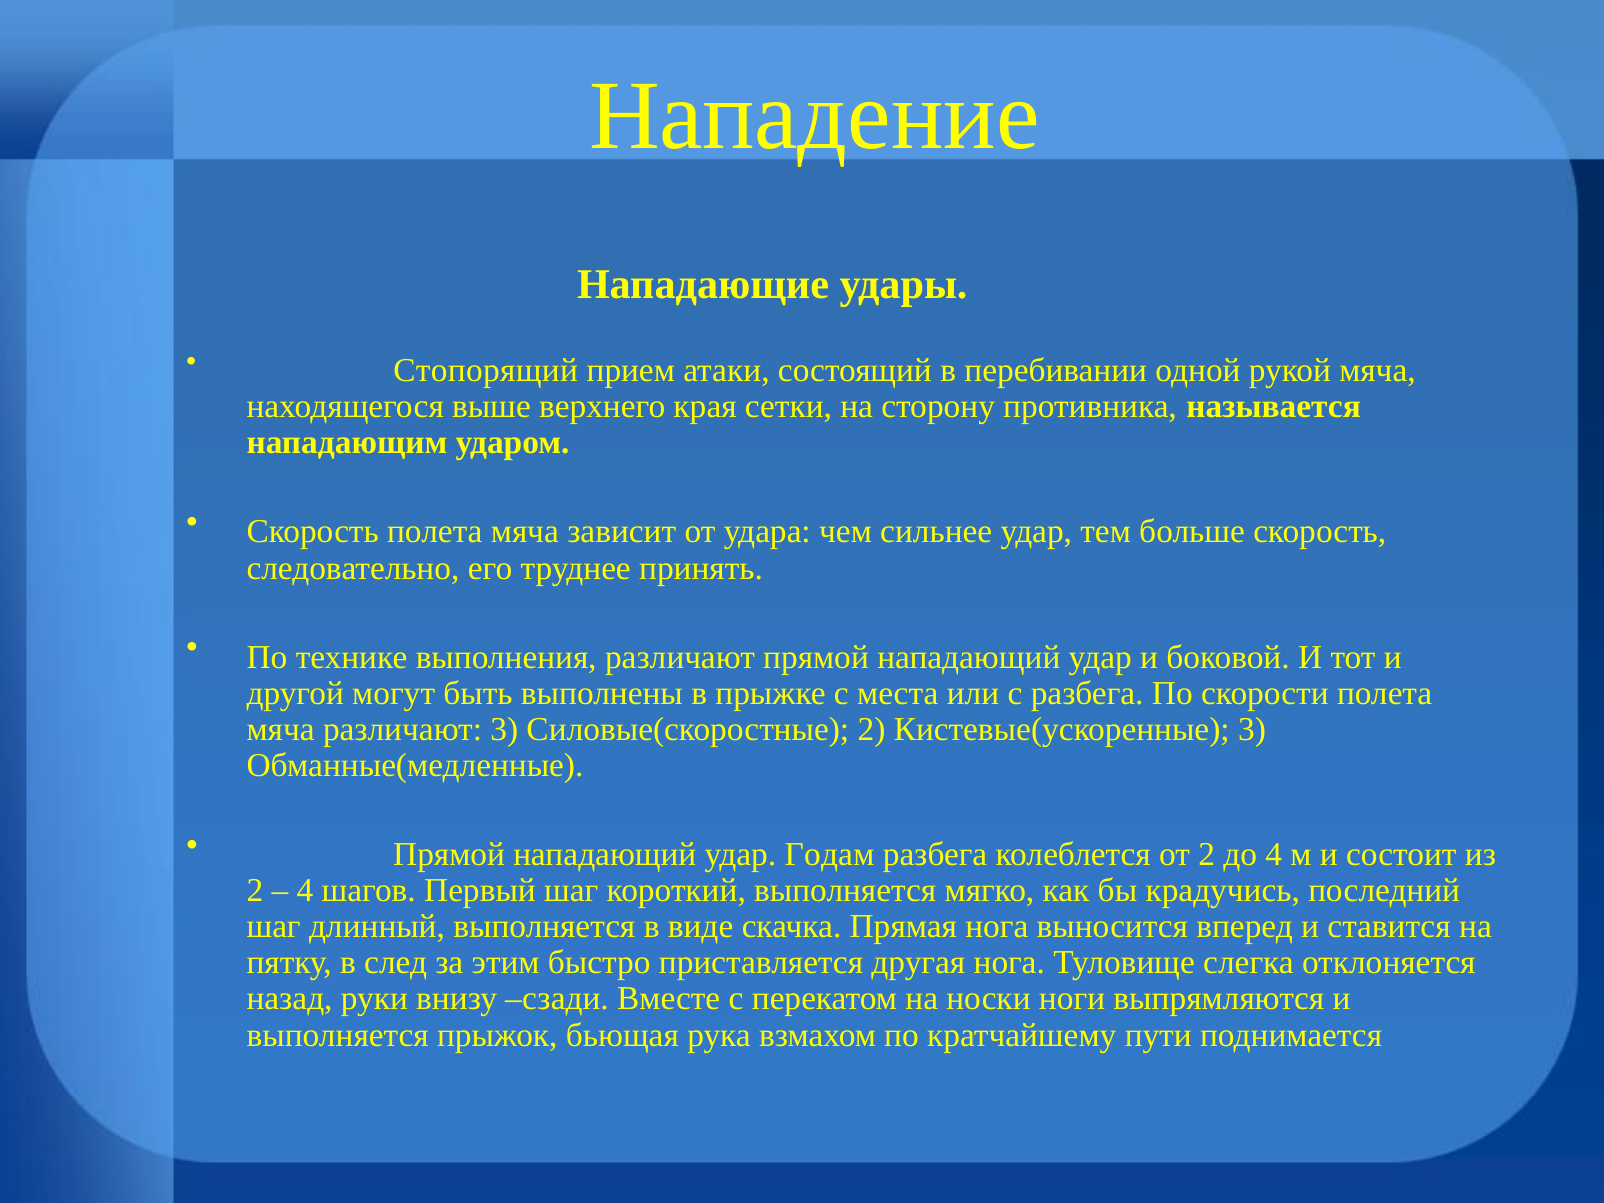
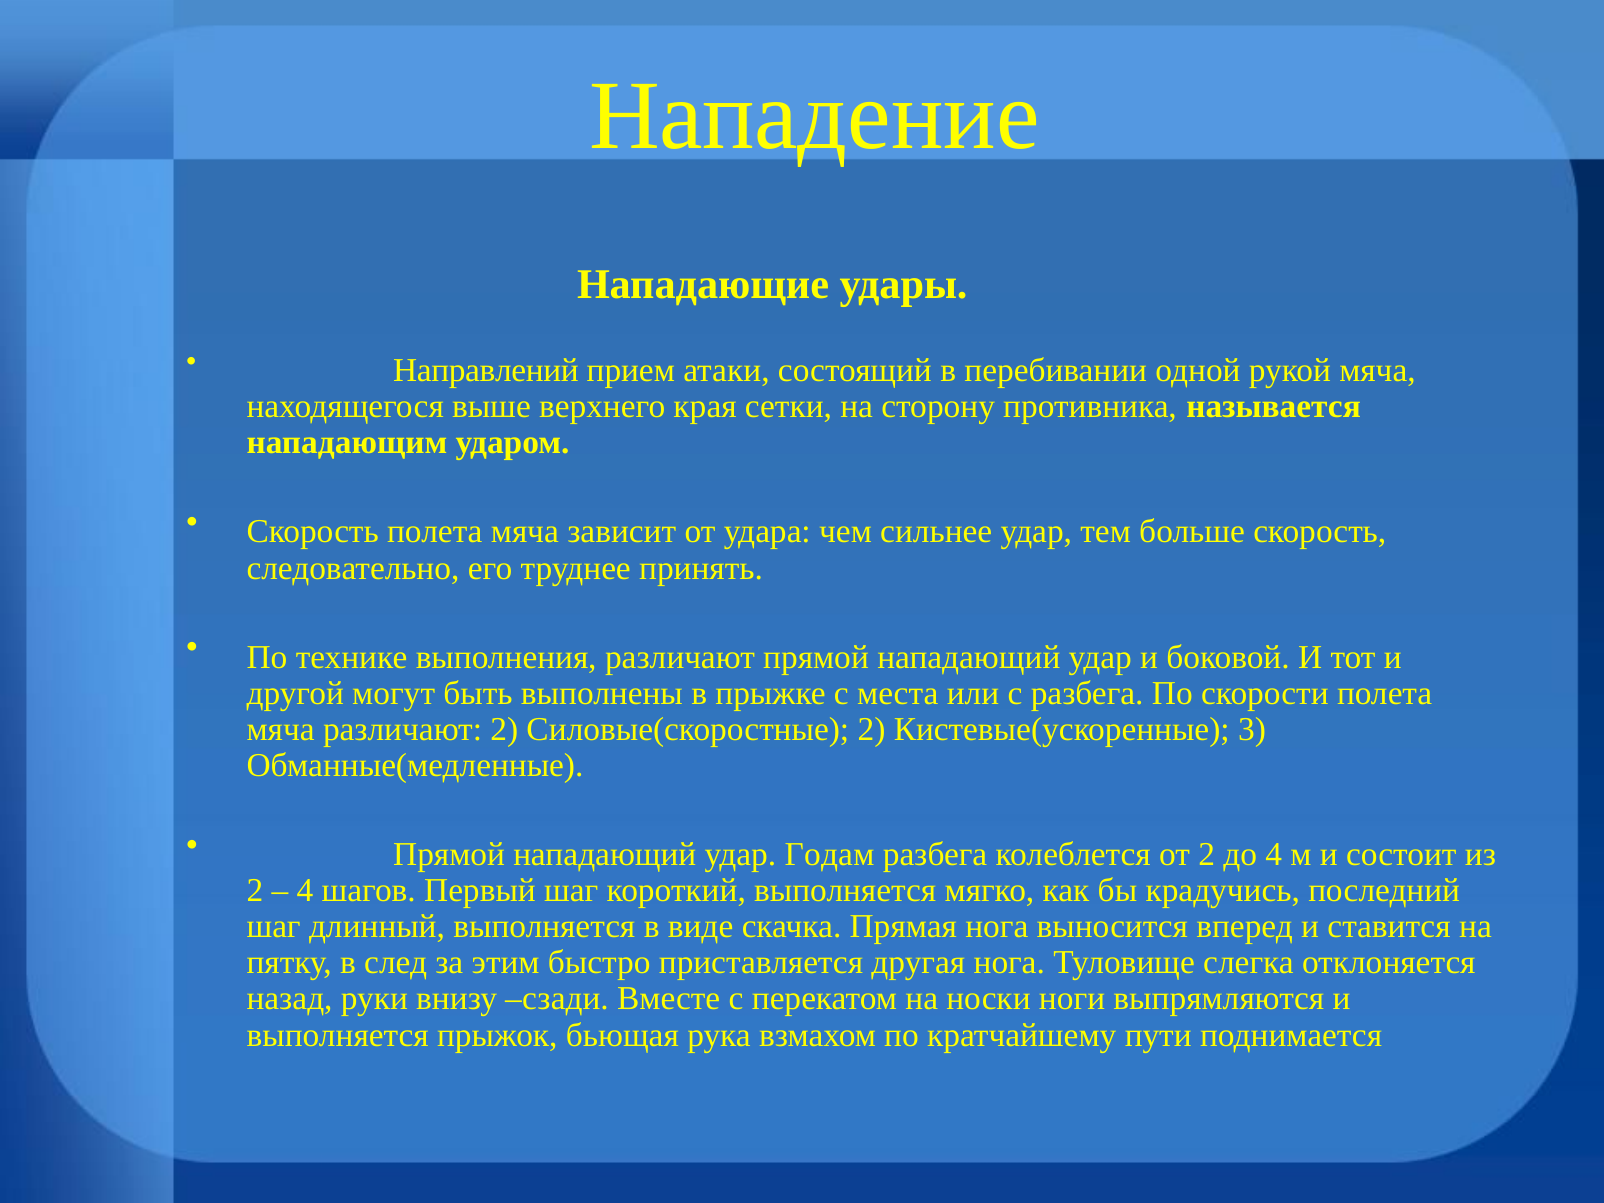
Стопорящий: Стопорящий -> Направлений
различают 3: 3 -> 2
